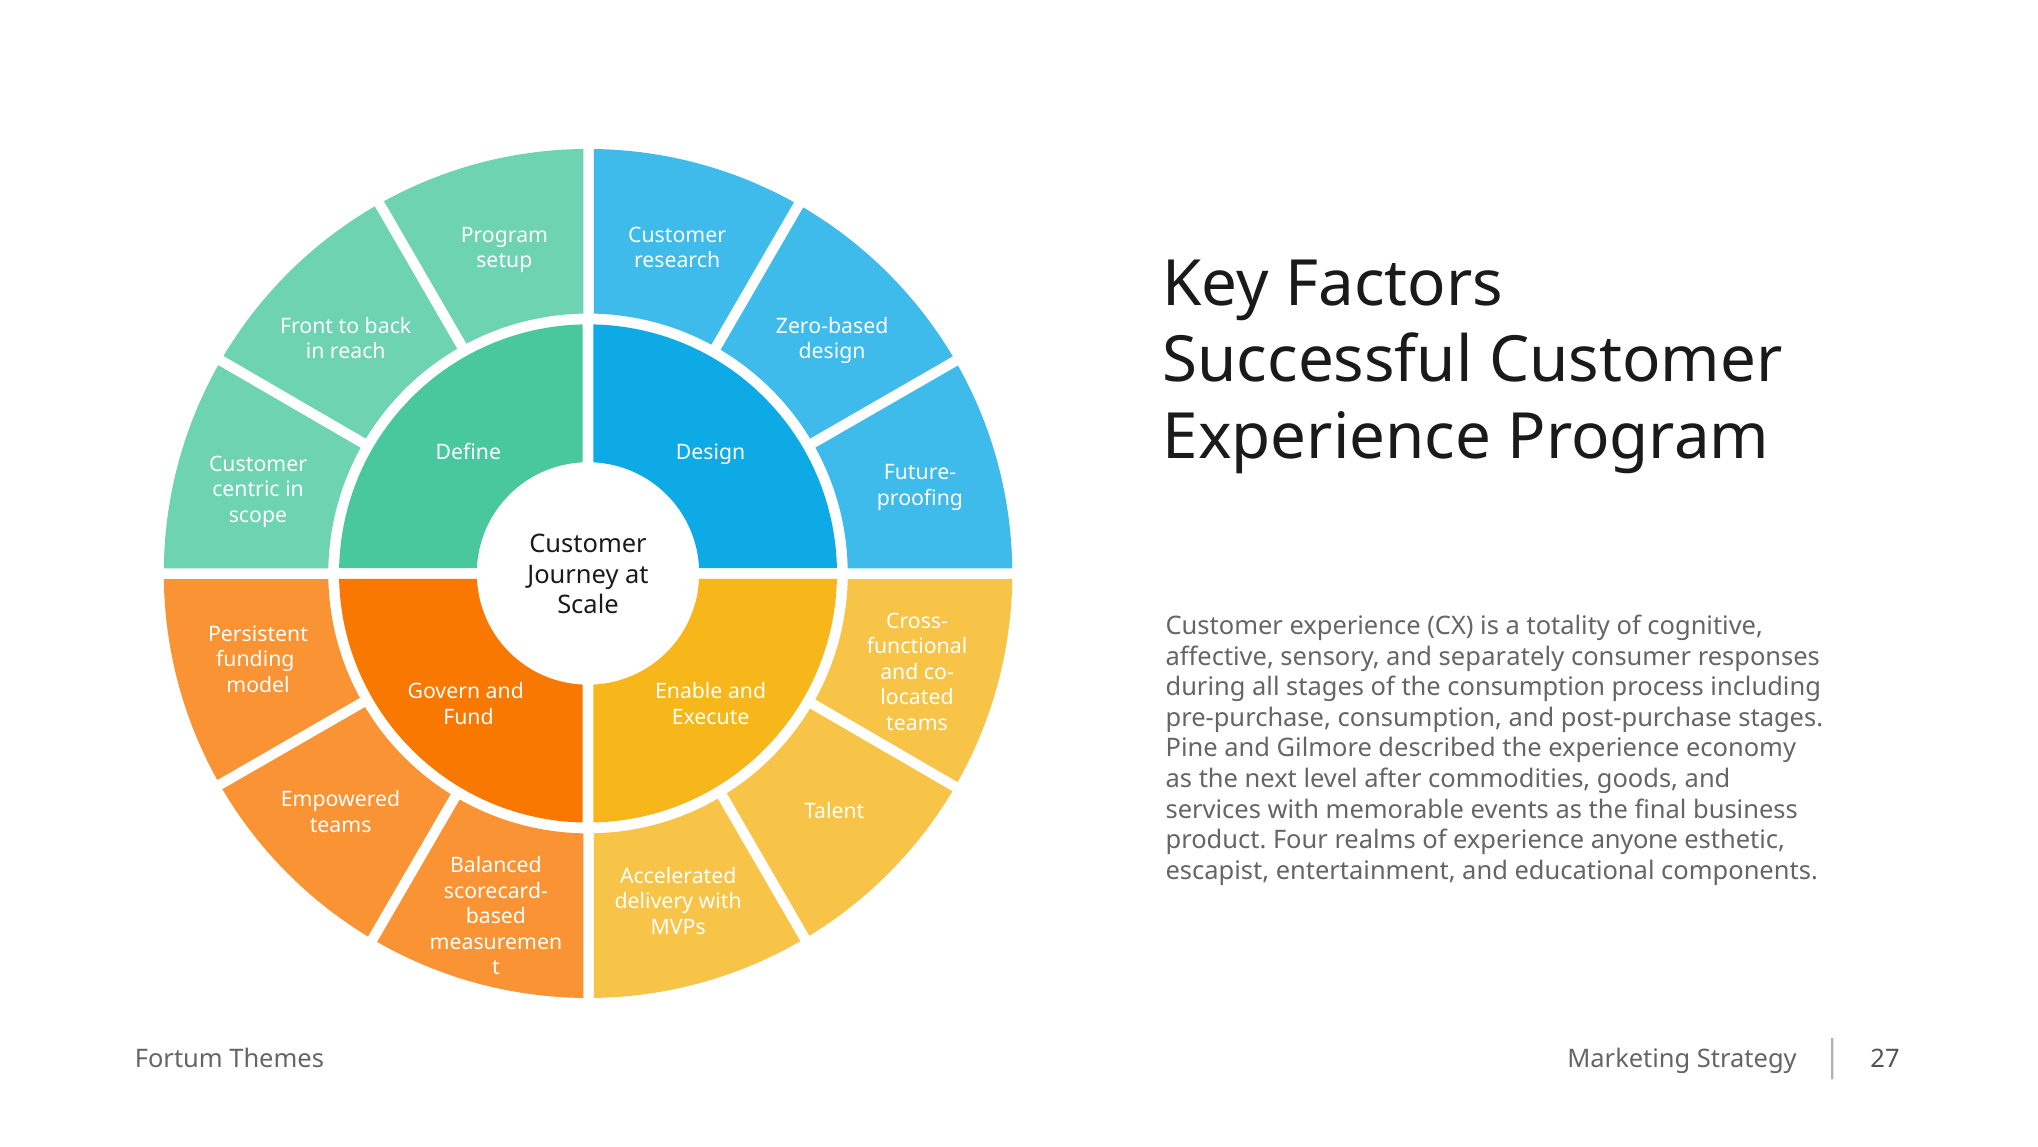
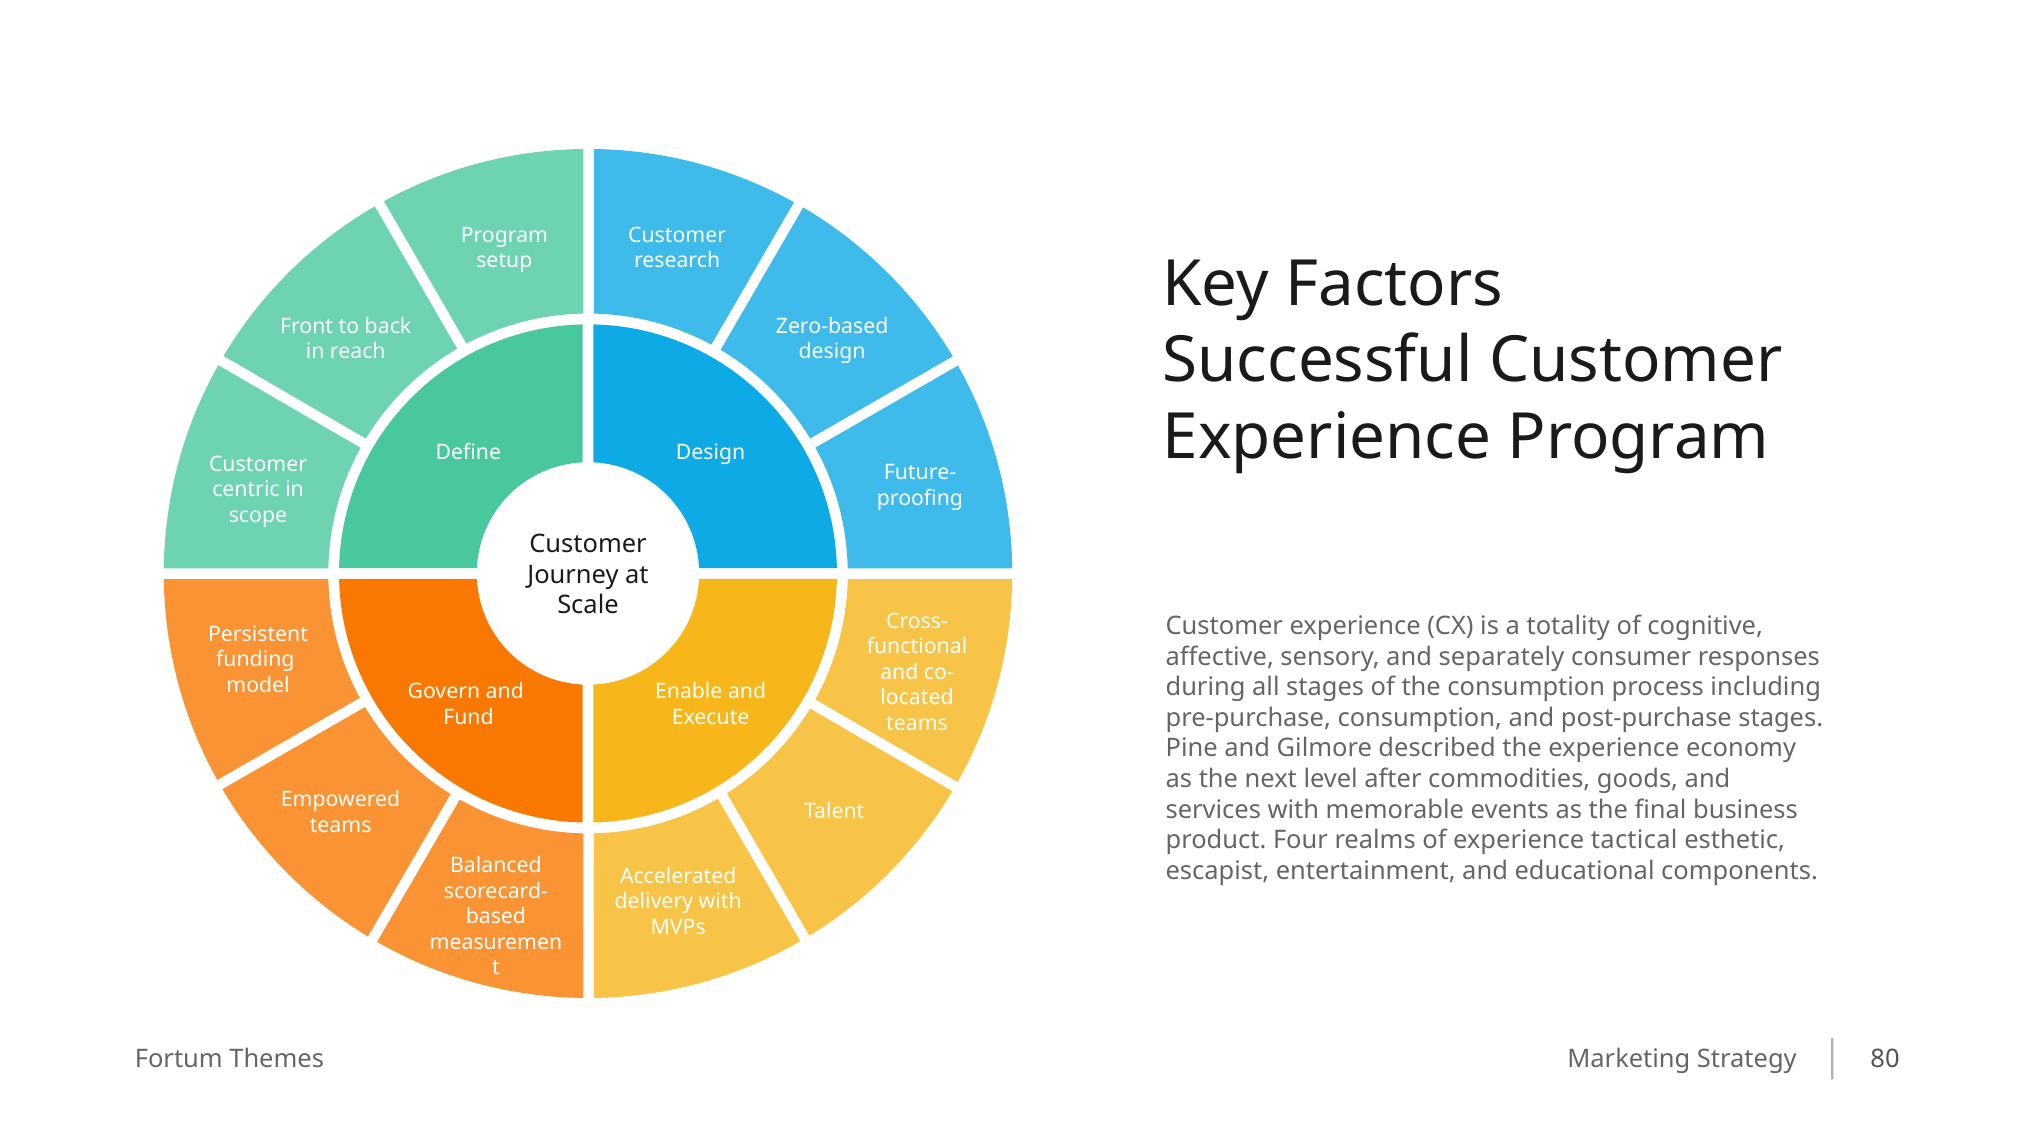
anyone: anyone -> tactical
27: 27 -> 80
